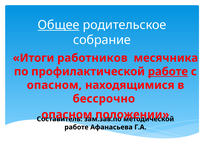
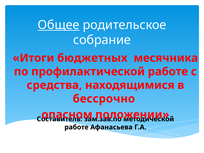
работников: работников -> бюджетных
работе at (168, 72) underline: present -> none
опасном at (54, 85): опасном -> средства
